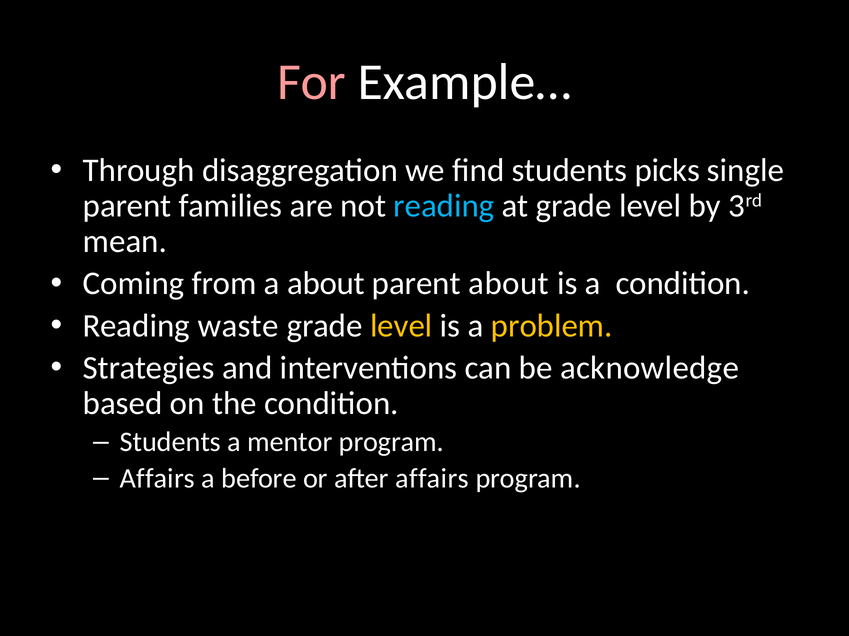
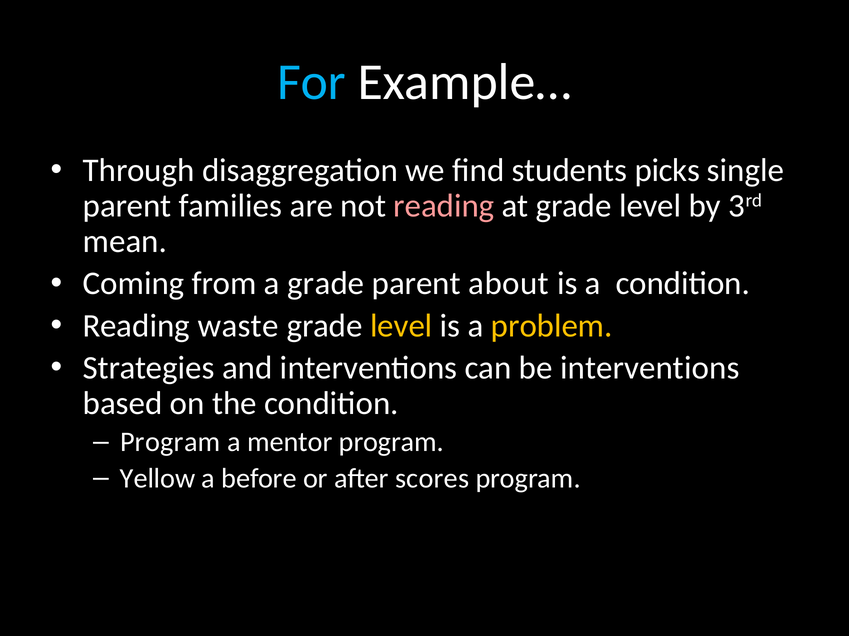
For colour: pink -> light blue
reading at (444, 206) colour: light blue -> pink
a about: about -> grade
be acknowledge: acknowledge -> interventions
Students at (170, 443): Students -> Program
Affairs at (157, 479): Affairs -> Yellow
after affairs: affairs -> scores
